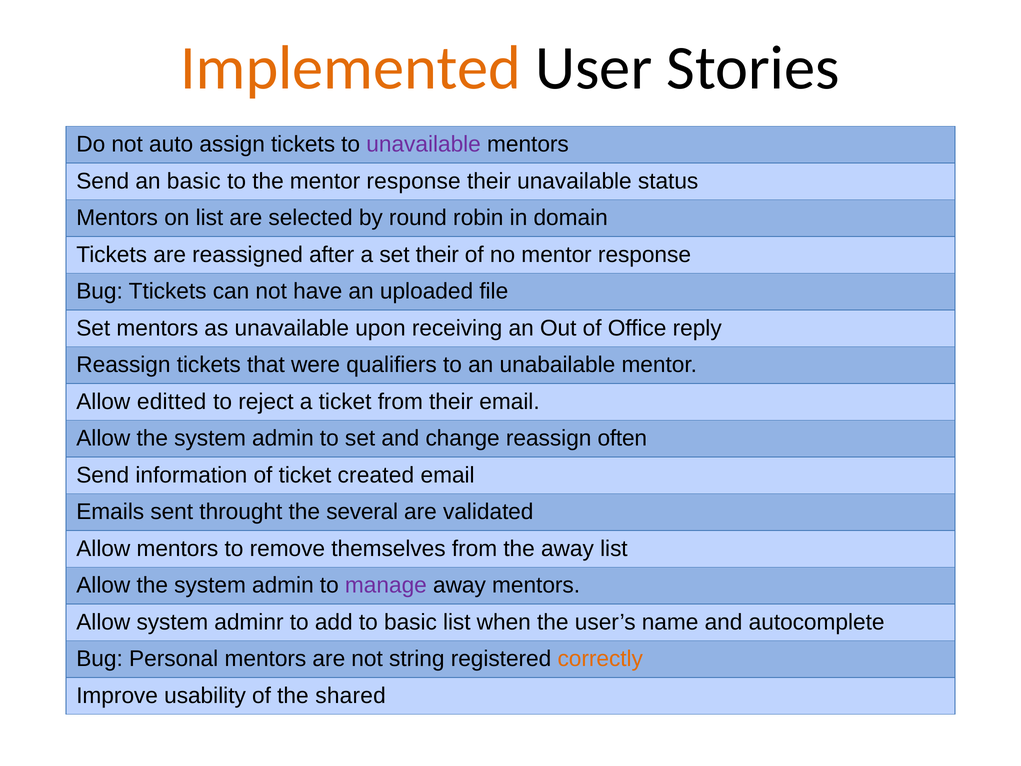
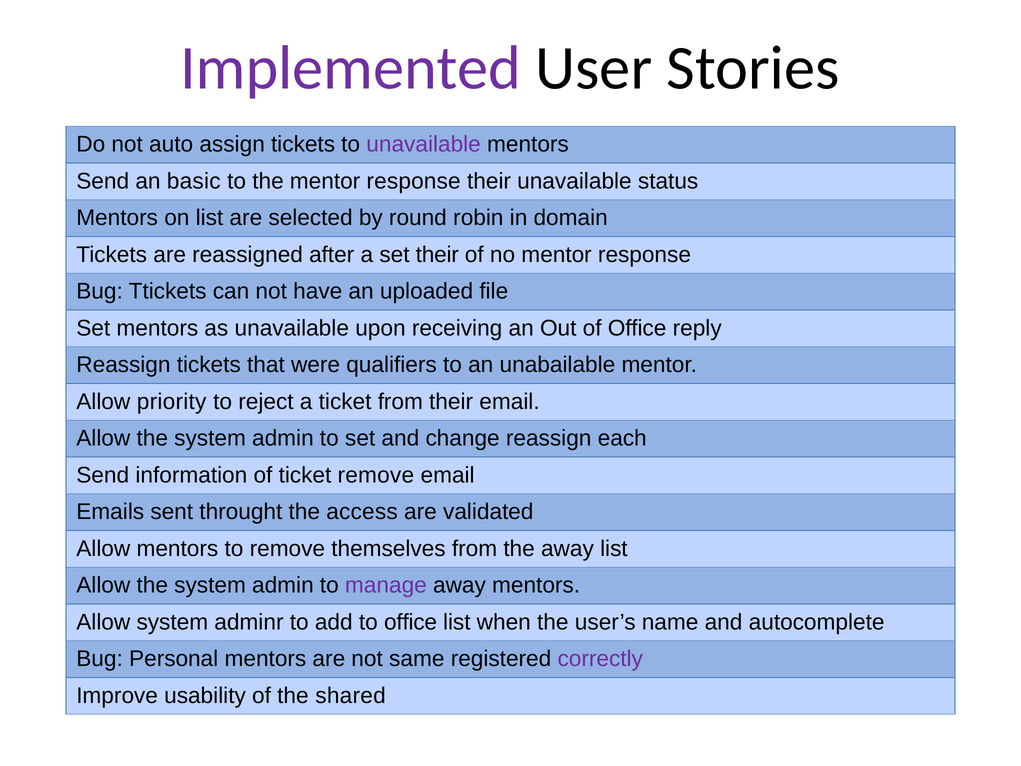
Implemented colour: orange -> purple
editted: editted -> priority
often: often -> each
ticket created: created -> remove
several: several -> access
to basic: basic -> office
string: string -> same
correctly colour: orange -> purple
